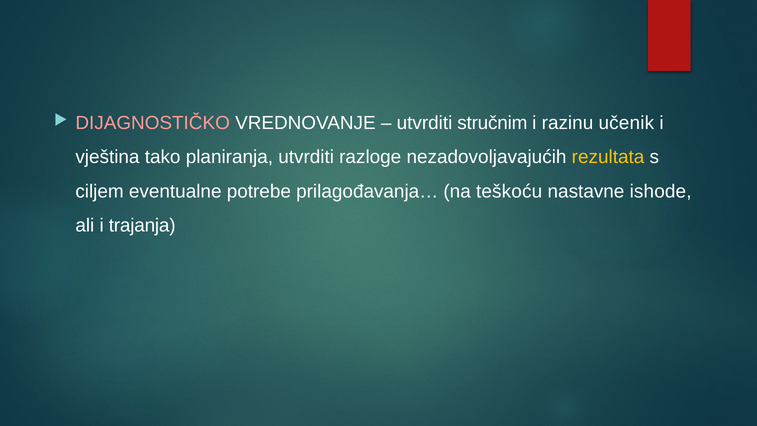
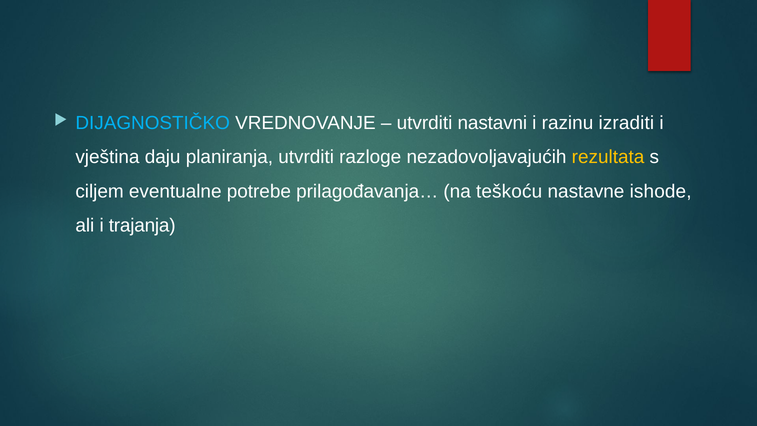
DIJAGNOSTIČKO colour: pink -> light blue
stručnim: stručnim -> nastavni
učenik: učenik -> izraditi
tako: tako -> daju
